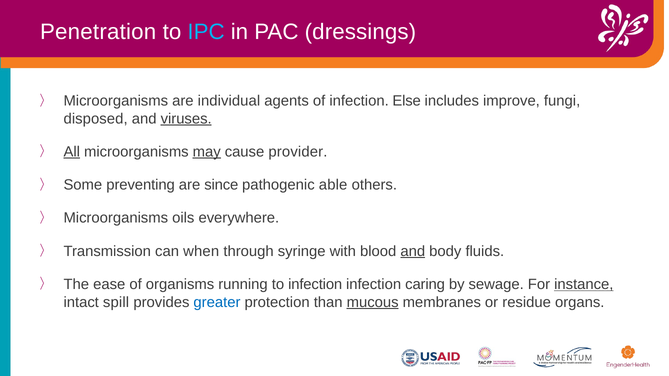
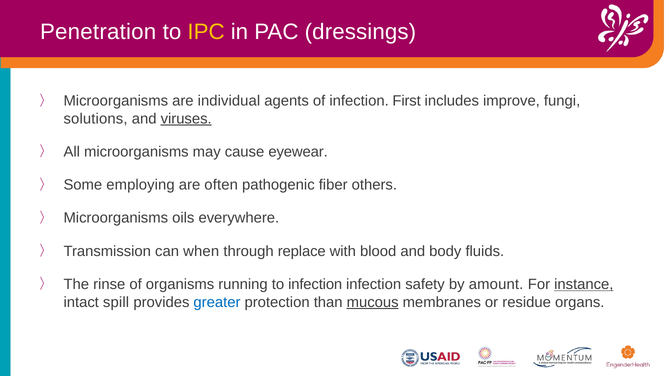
IPC colour: light blue -> yellow
Else: Else -> First
disposed: disposed -> solutions
All underline: present -> none
may underline: present -> none
provider: provider -> eyewear
preventing: preventing -> employing
since: since -> often
able: able -> fiber
syringe: syringe -> replace
and at (413, 251) underline: present -> none
ease: ease -> rinse
caring: caring -> safety
sewage: sewage -> amount
